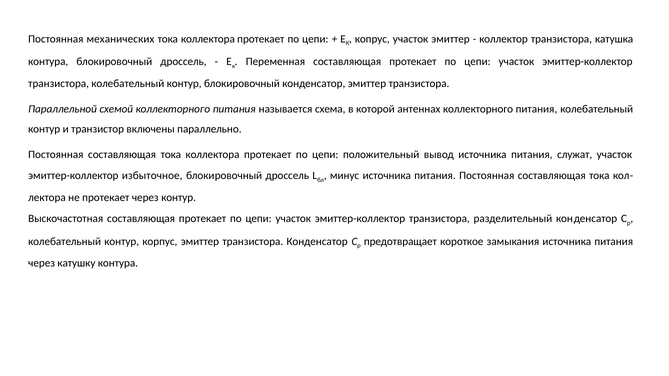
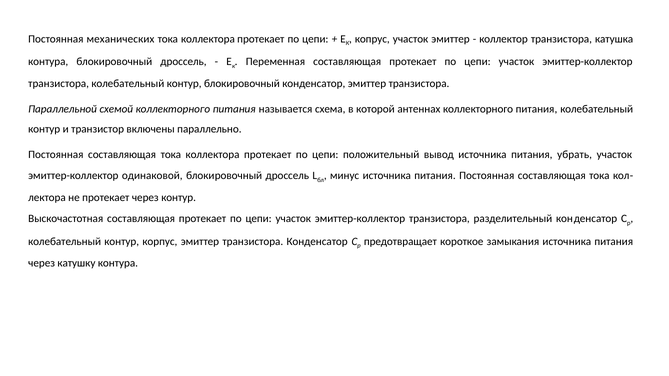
служат: служат -> убрать
избыточное: избыточное -> одинаковой
